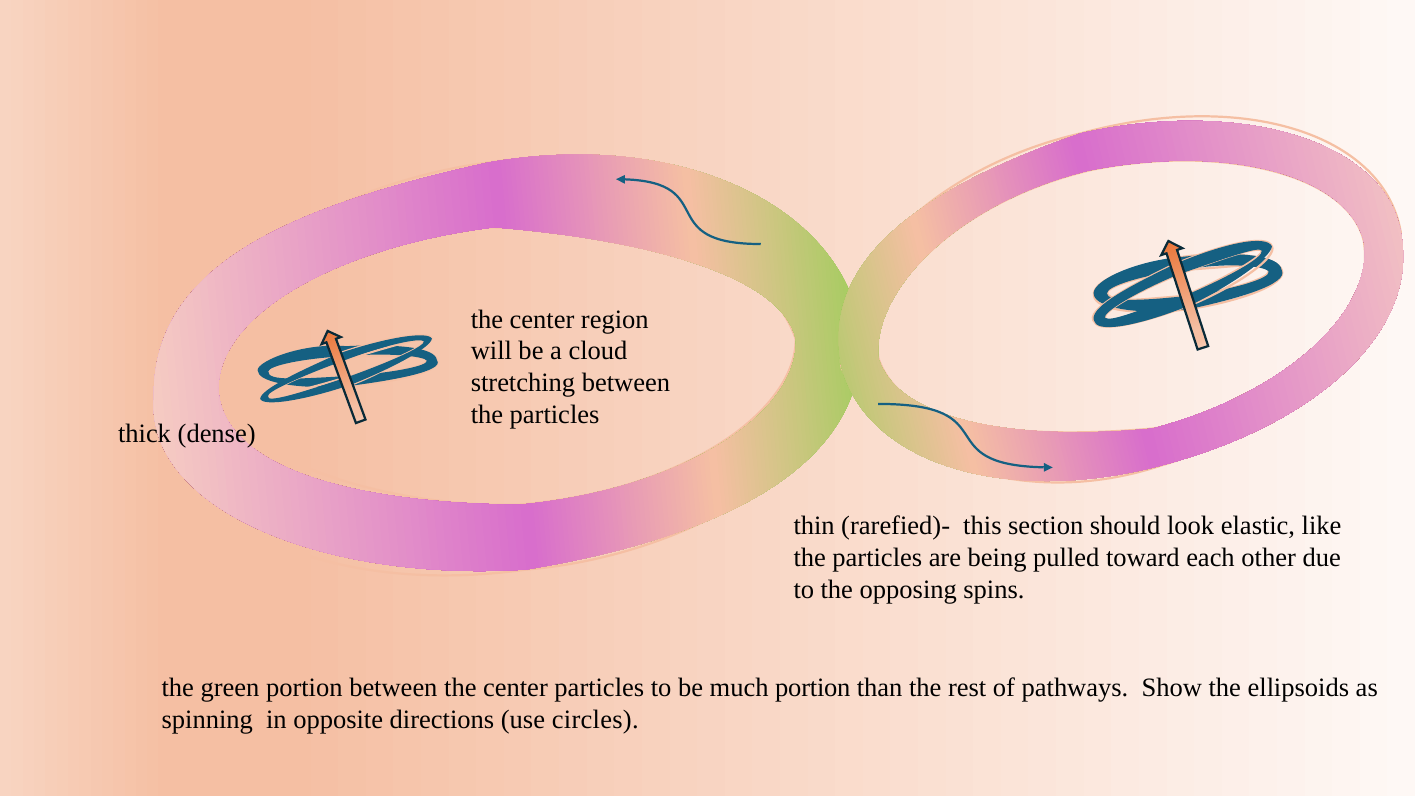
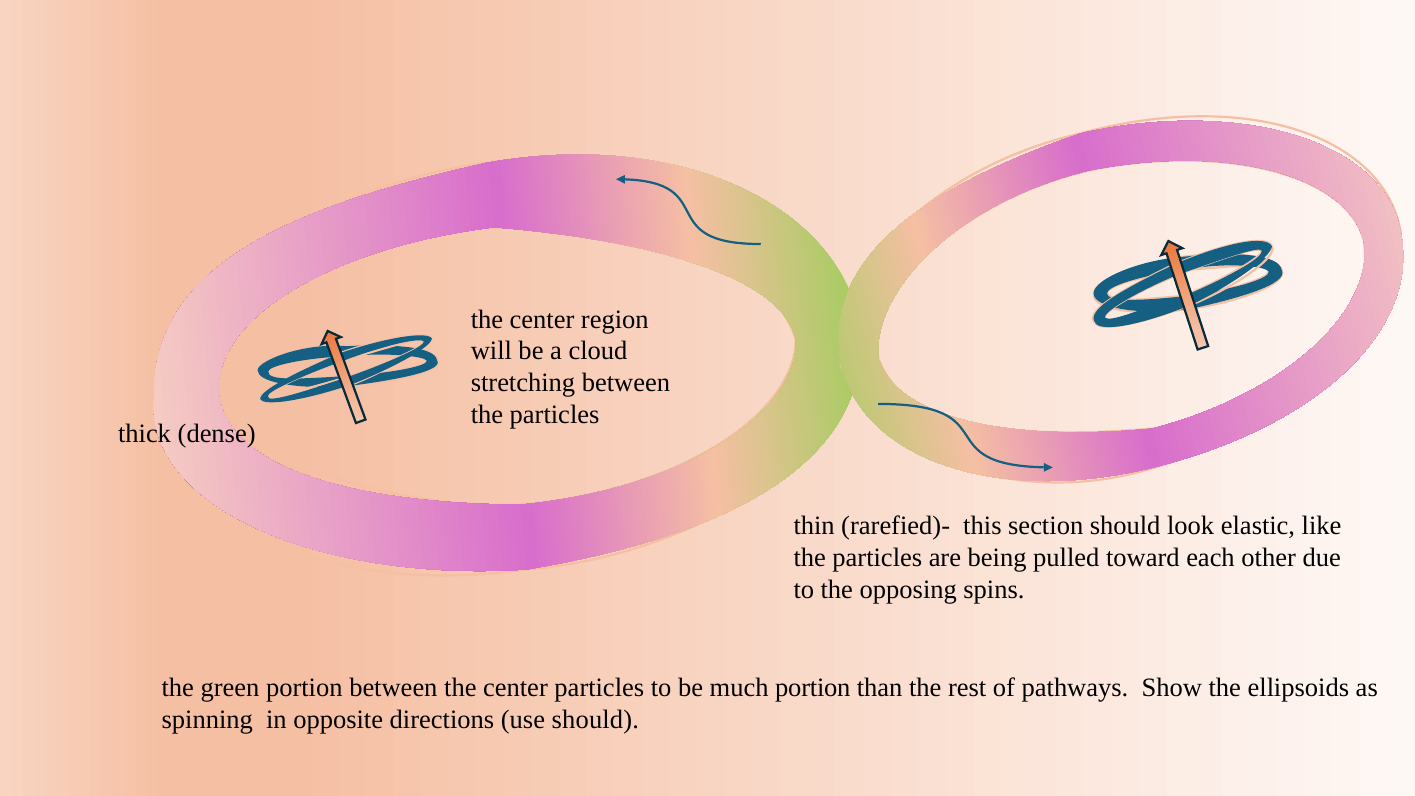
use circles: circles -> should
